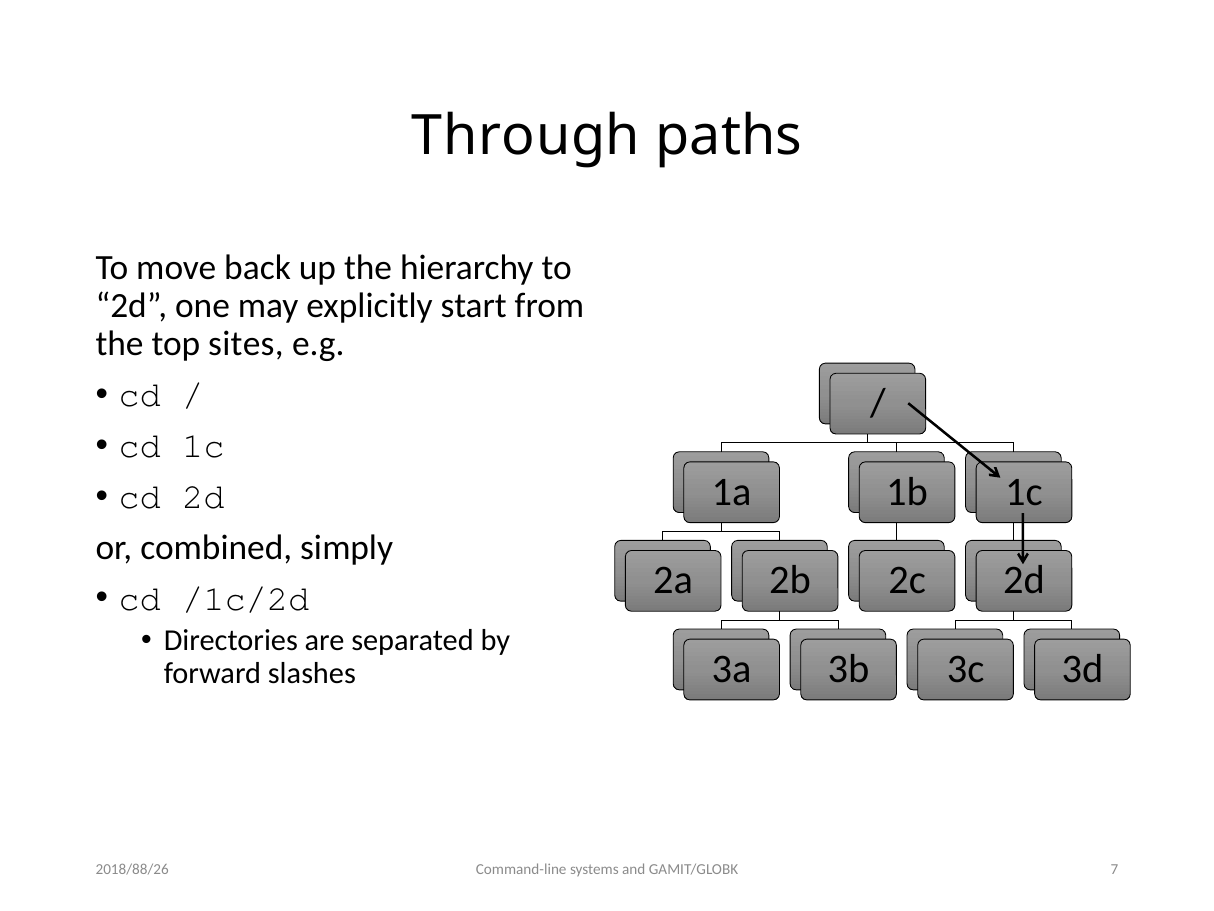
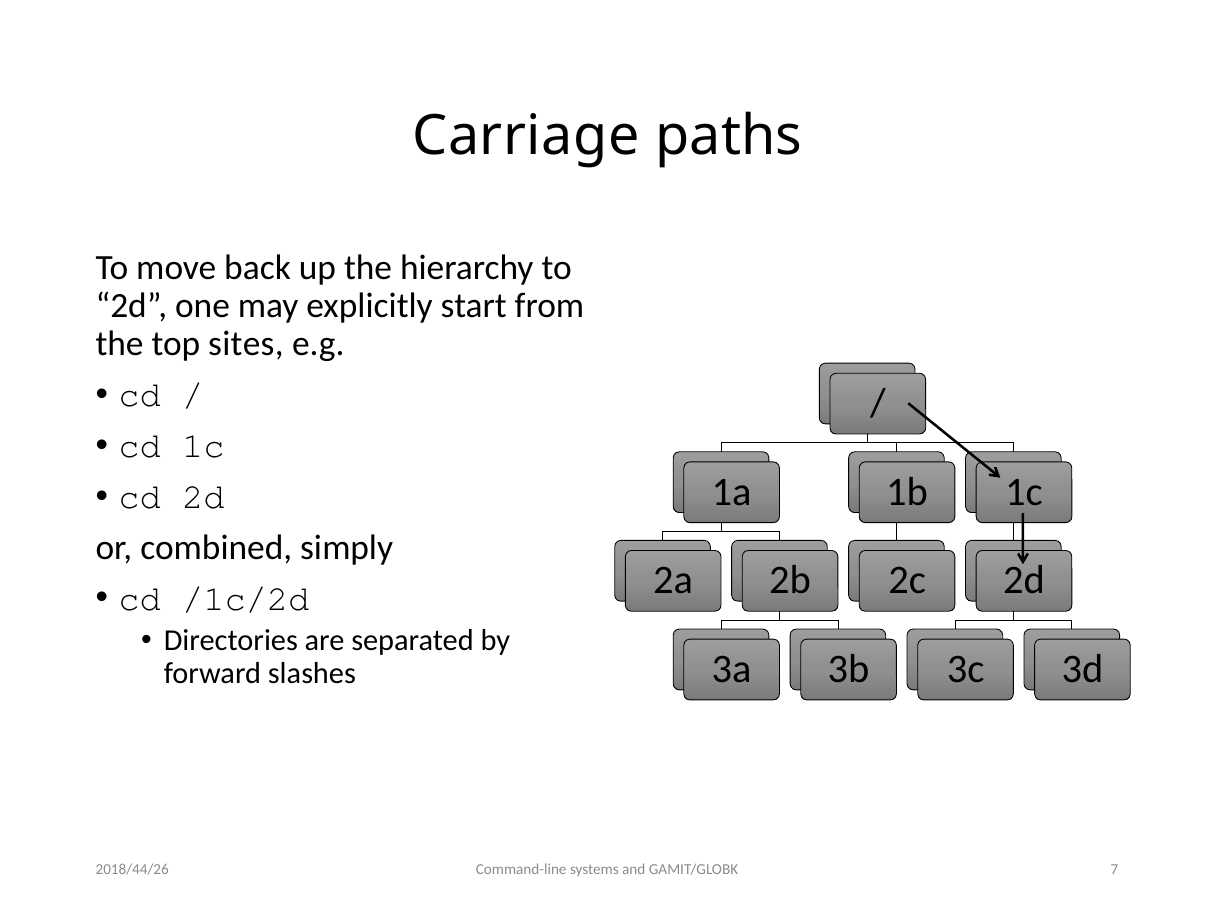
Through: Through -> Carriage
2018/88/26: 2018/88/26 -> 2018/44/26
